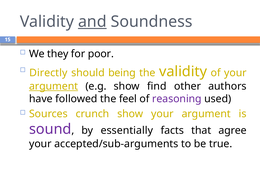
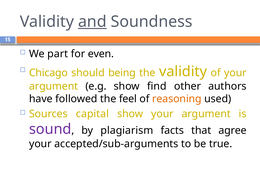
they: they -> part
poor: poor -> even
Directly: Directly -> Chicago
argument at (54, 86) underline: present -> none
reasoning colour: purple -> orange
crunch: crunch -> capital
essentially: essentially -> plagiarism
